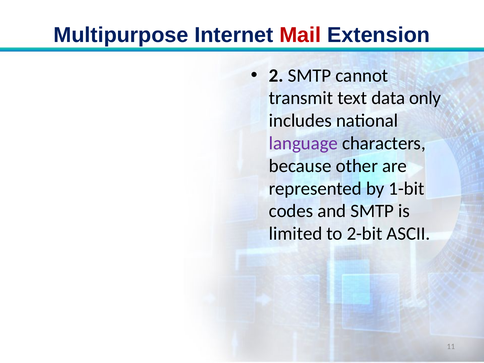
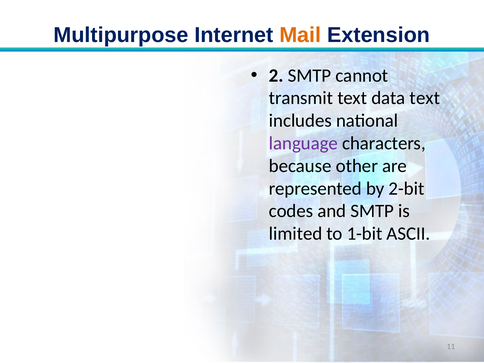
Mail colour: red -> orange
data only: only -> text
1-bit: 1-bit -> 2-bit
2-bit: 2-bit -> 1-bit
